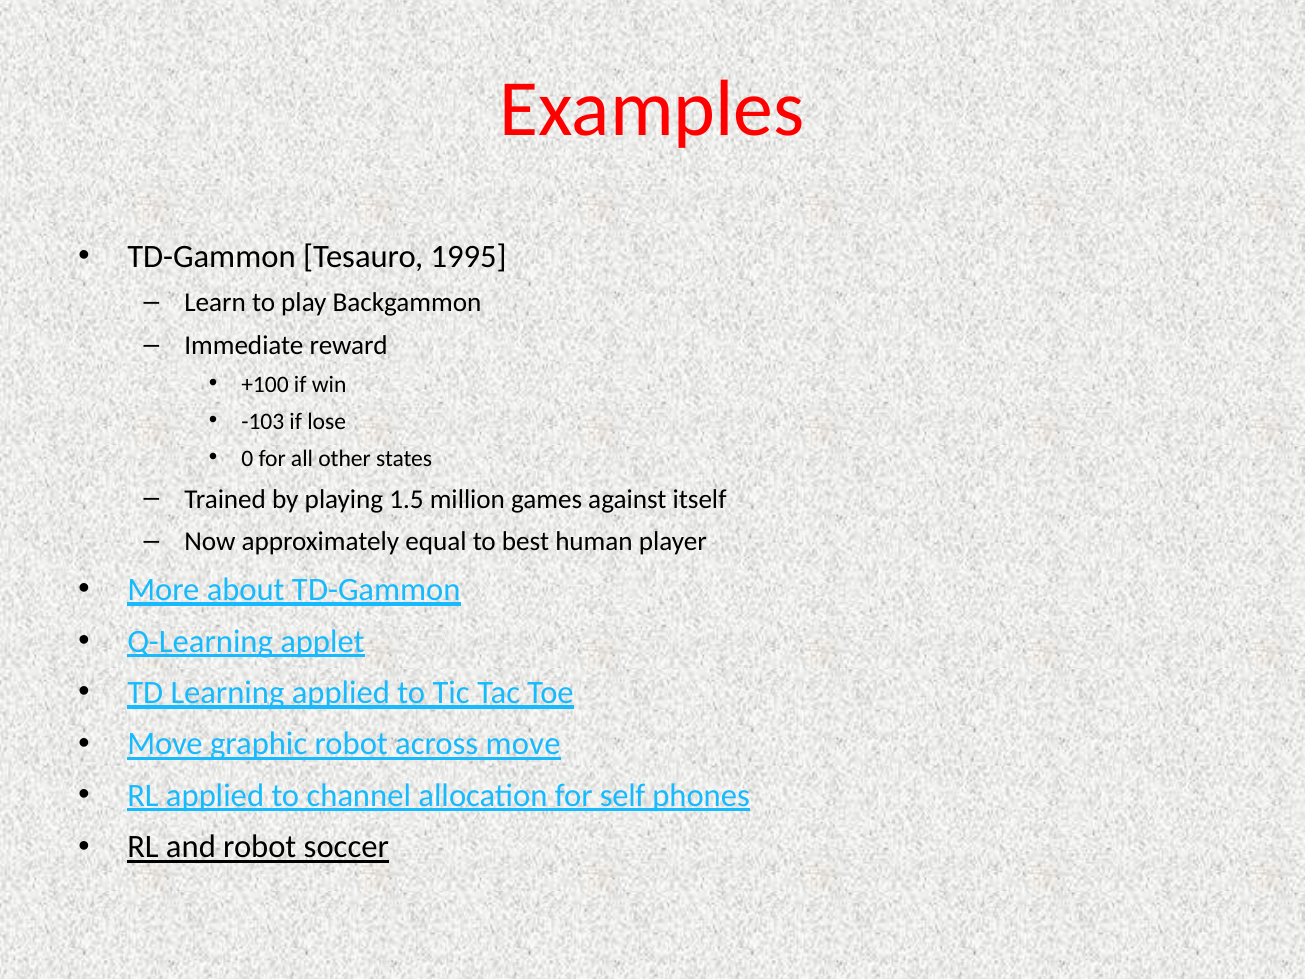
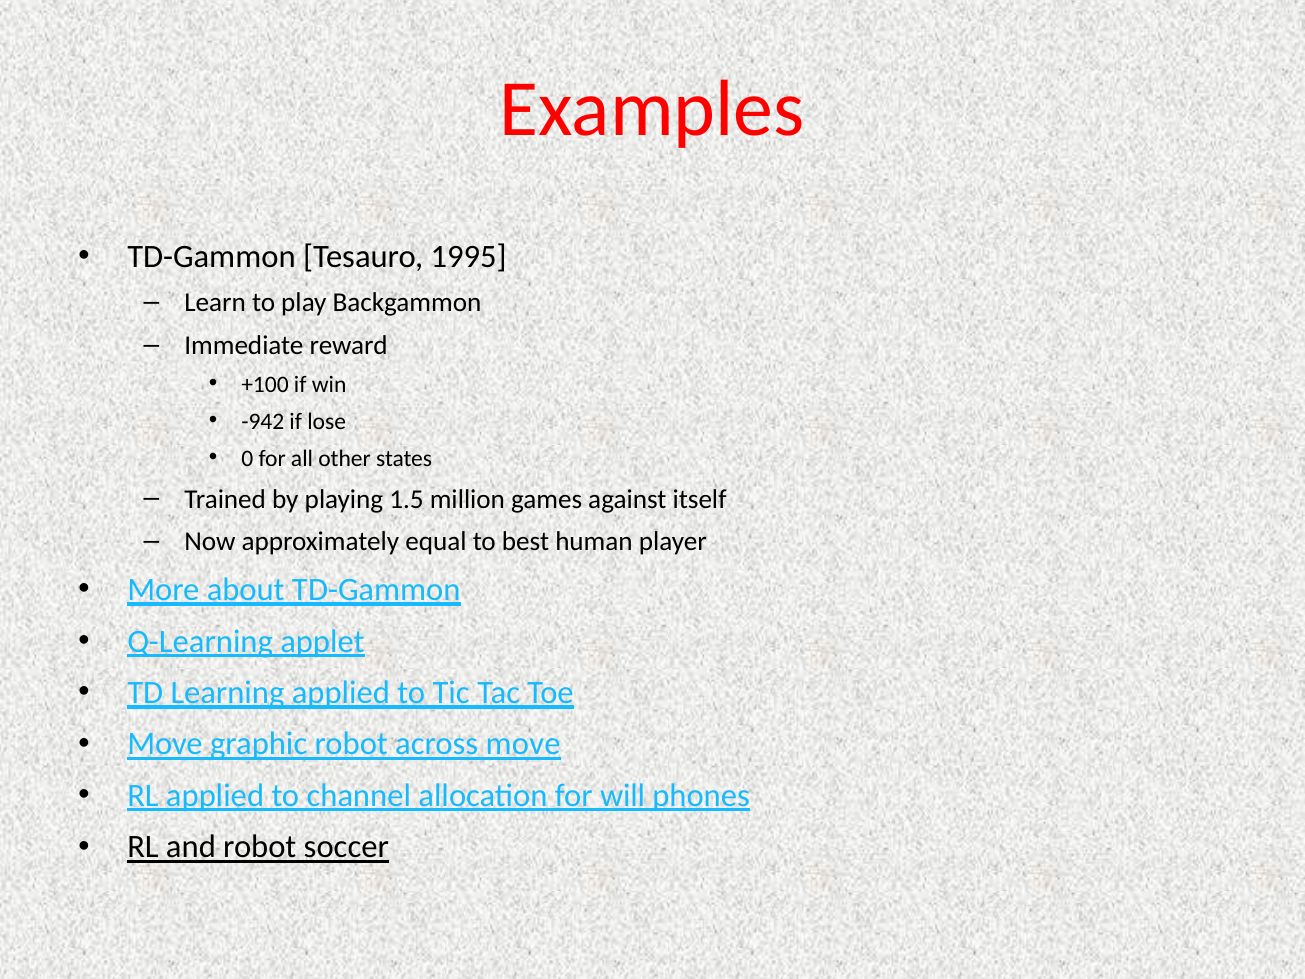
-103: -103 -> -942
self: self -> will
